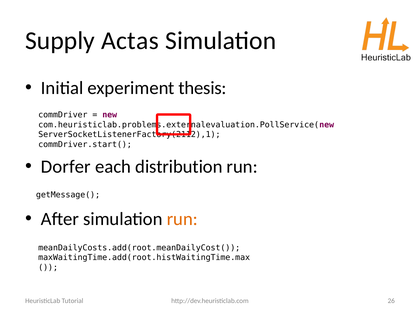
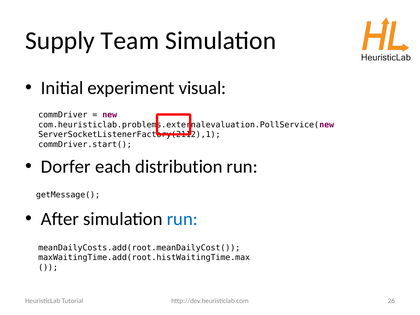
Actas: Actas -> Team
thesis: thesis -> visual
run at (182, 219) colour: orange -> blue
